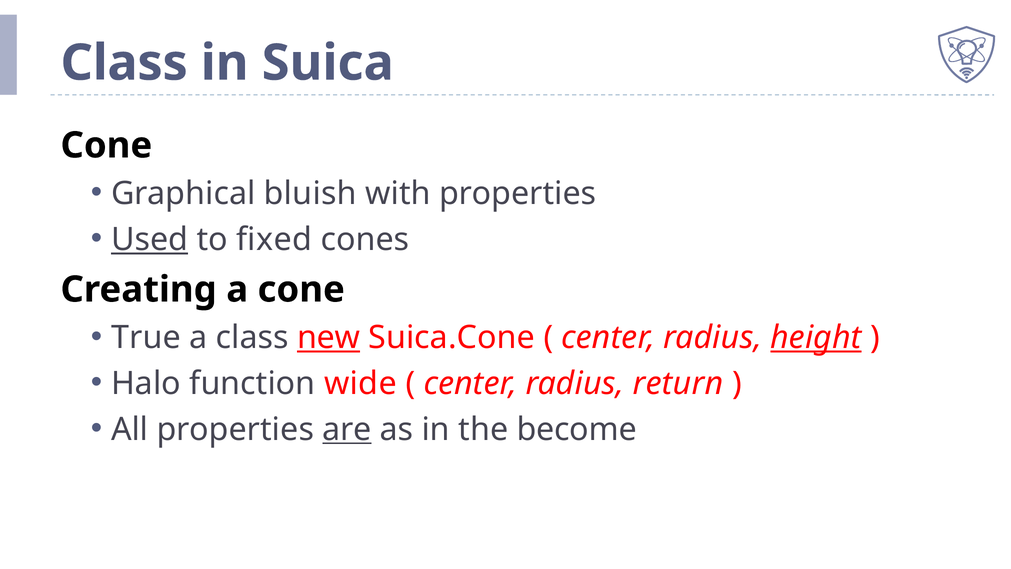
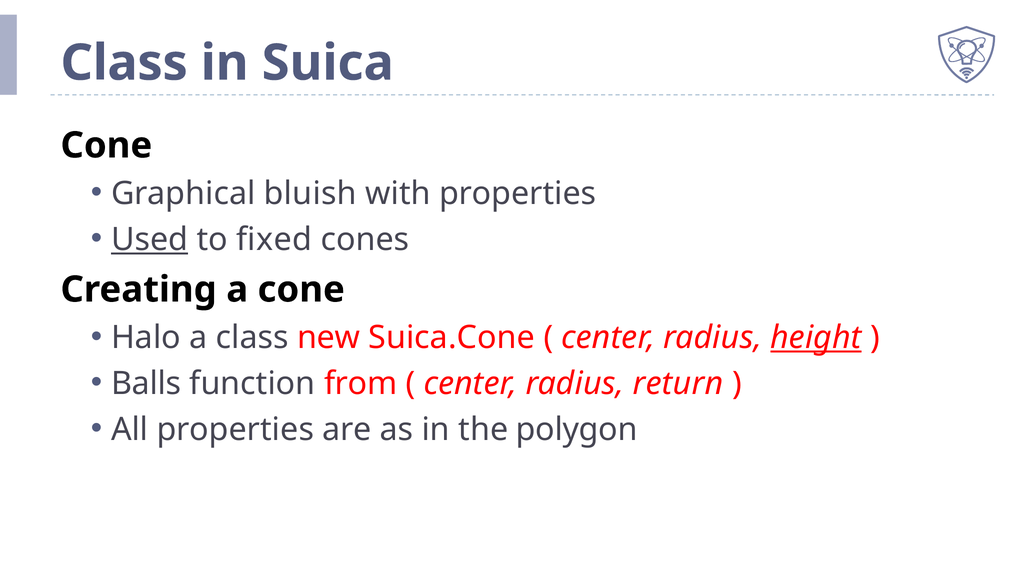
True: True -> Halo
new underline: present -> none
Halo: Halo -> Balls
wide: wide -> from
are underline: present -> none
become: become -> polygon
